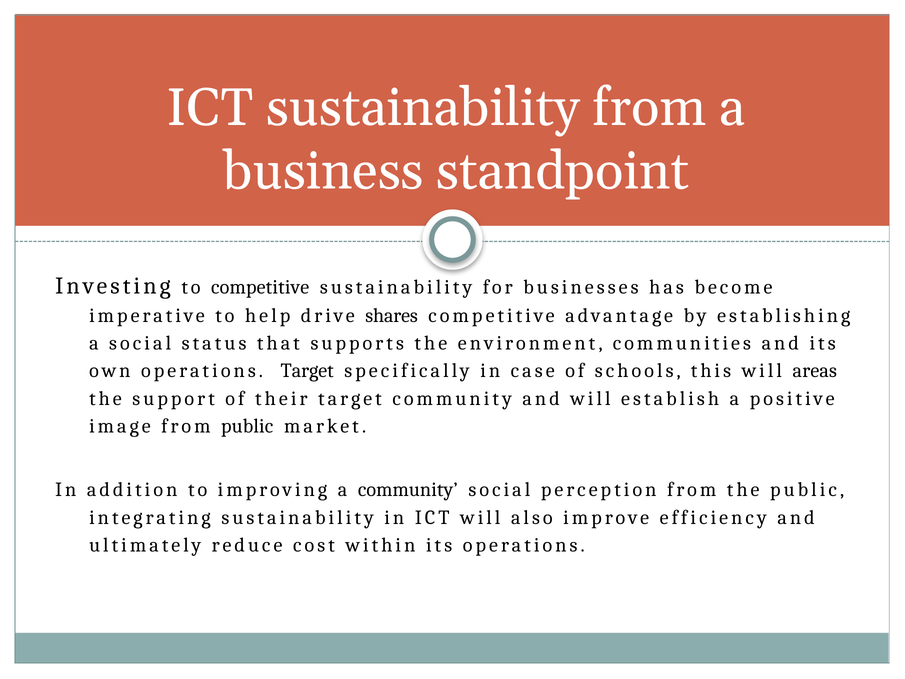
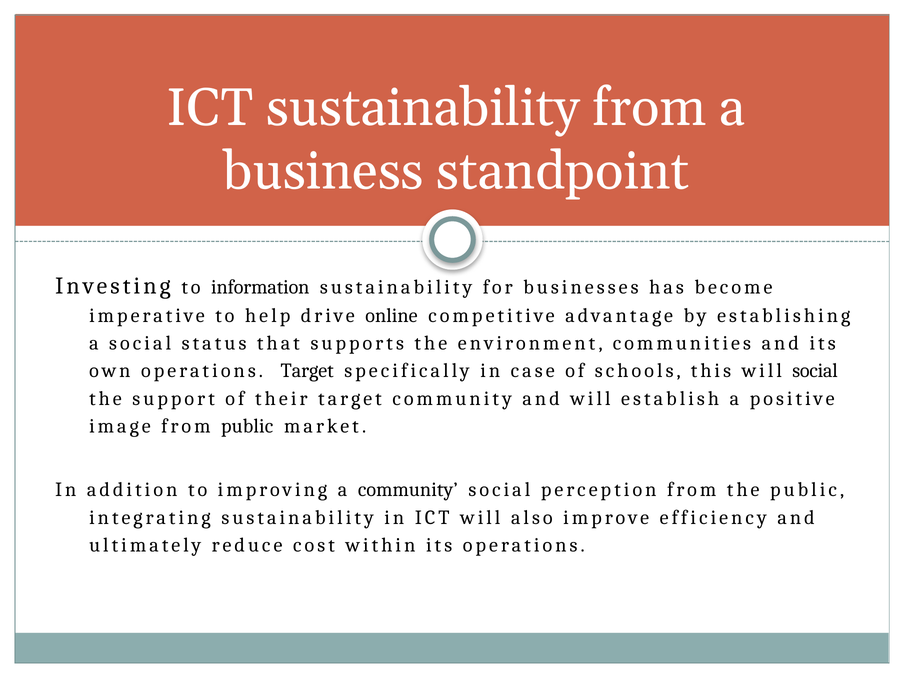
to competitive: competitive -> information
shares: shares -> online
will areas: areas -> social
